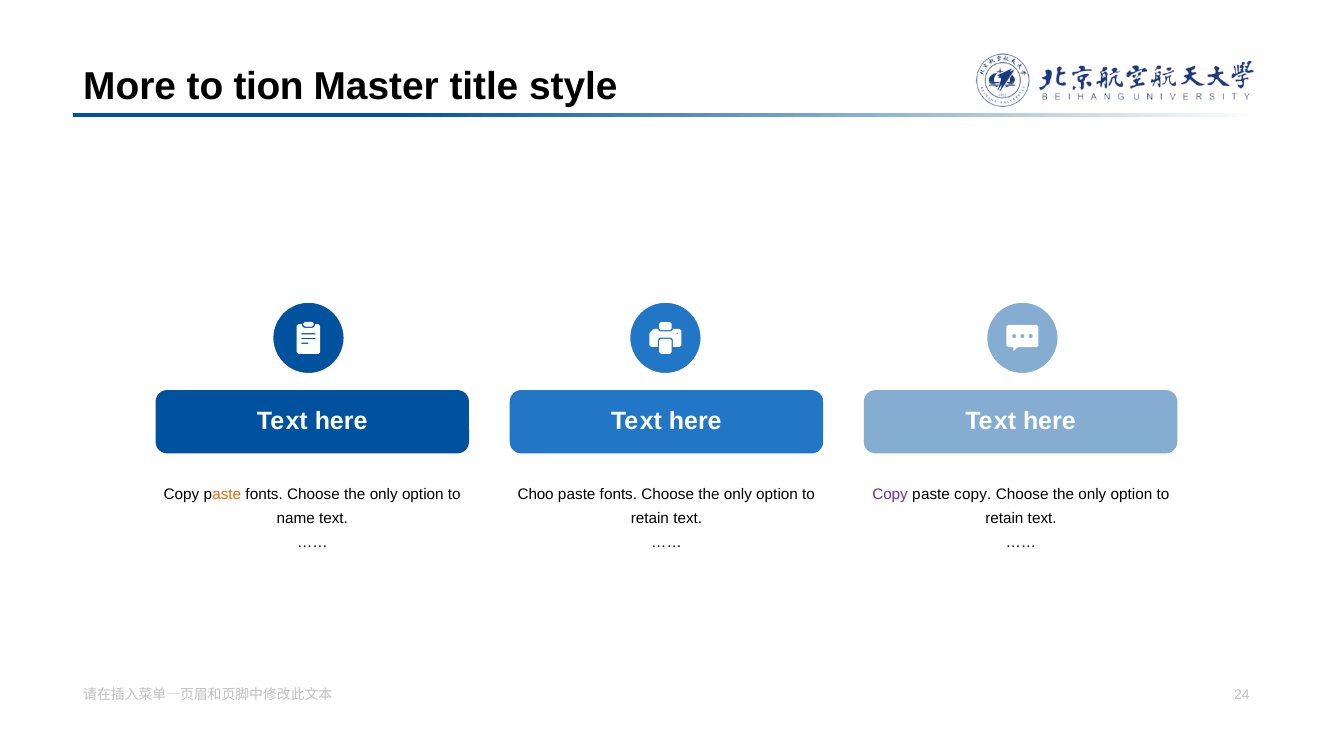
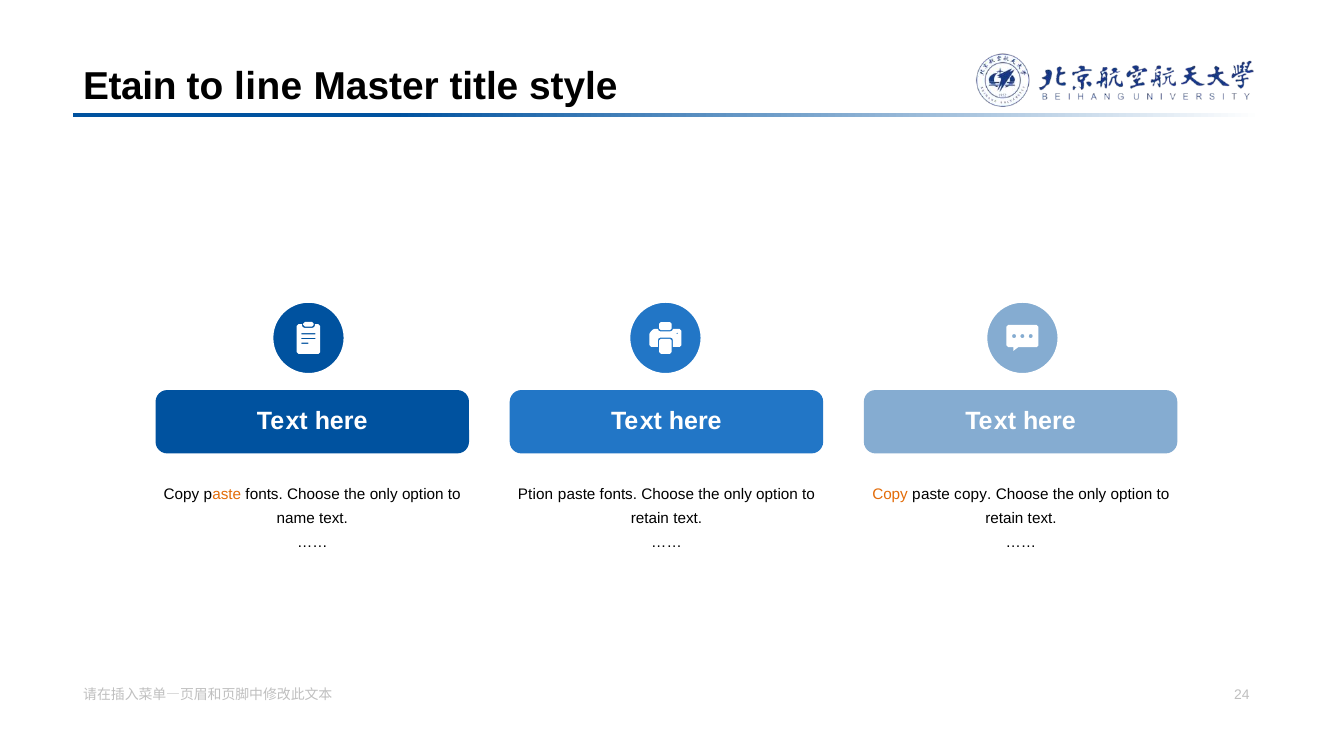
More: More -> Etain
tion: tion -> line
Choo: Choo -> Ption
Copy at (890, 495) colour: purple -> orange
